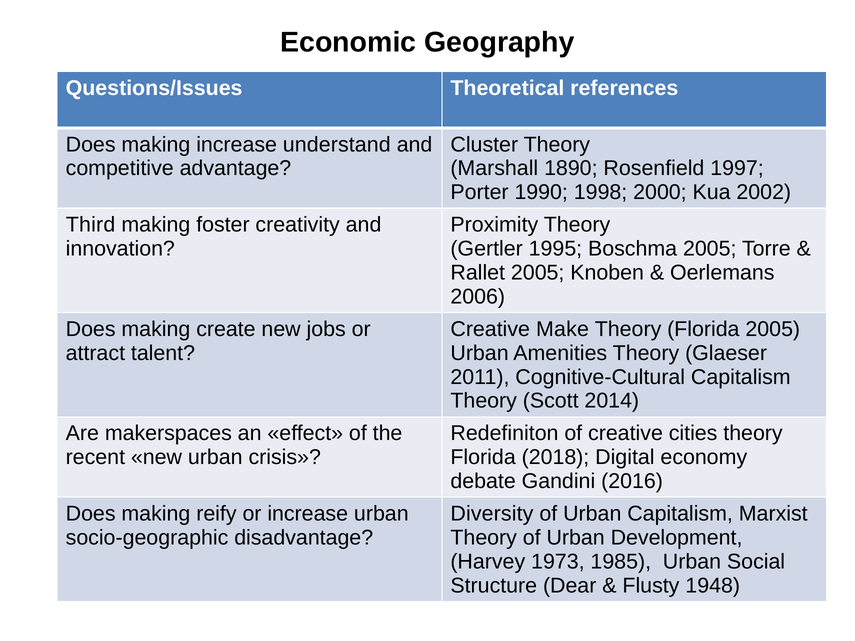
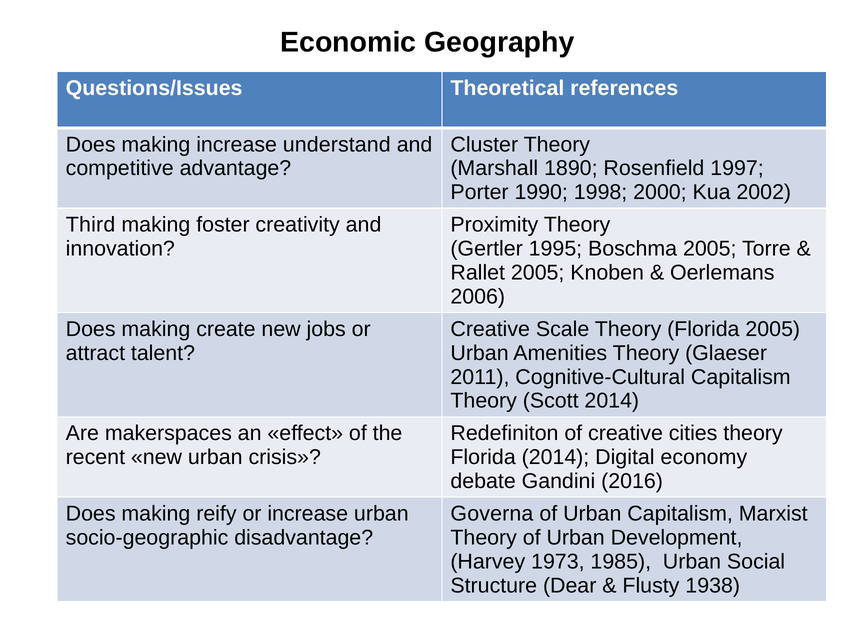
Make: Make -> Scale
Florida 2018: 2018 -> 2014
Diversity: Diversity -> Governa
1948: 1948 -> 1938
